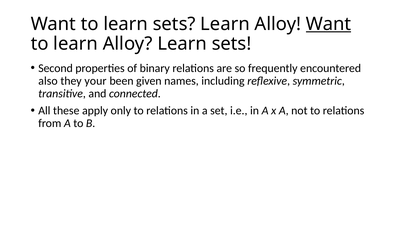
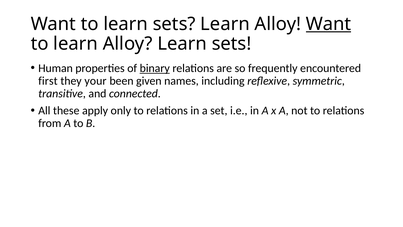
Second: Second -> Human
binary underline: none -> present
also: also -> first
